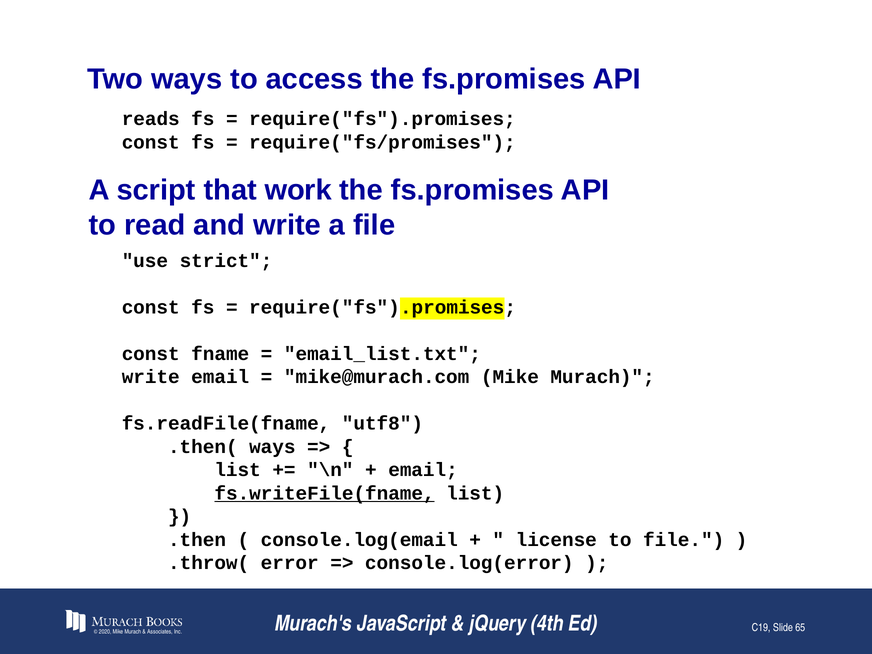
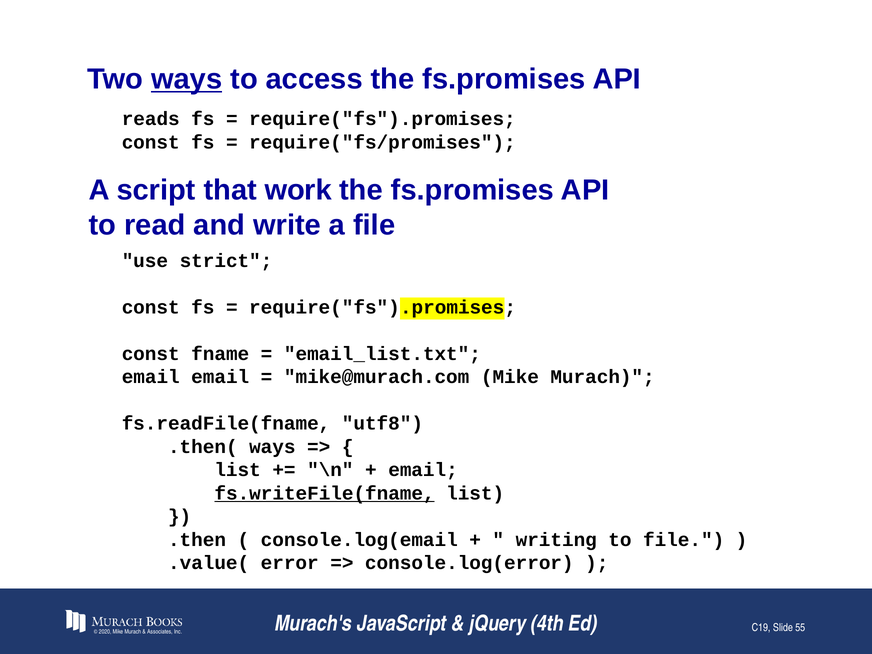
ways at (187, 79) underline: none -> present
write at (151, 377): write -> email
license: license -> writing
.throw(: .throw( -> .value(
65: 65 -> 55
